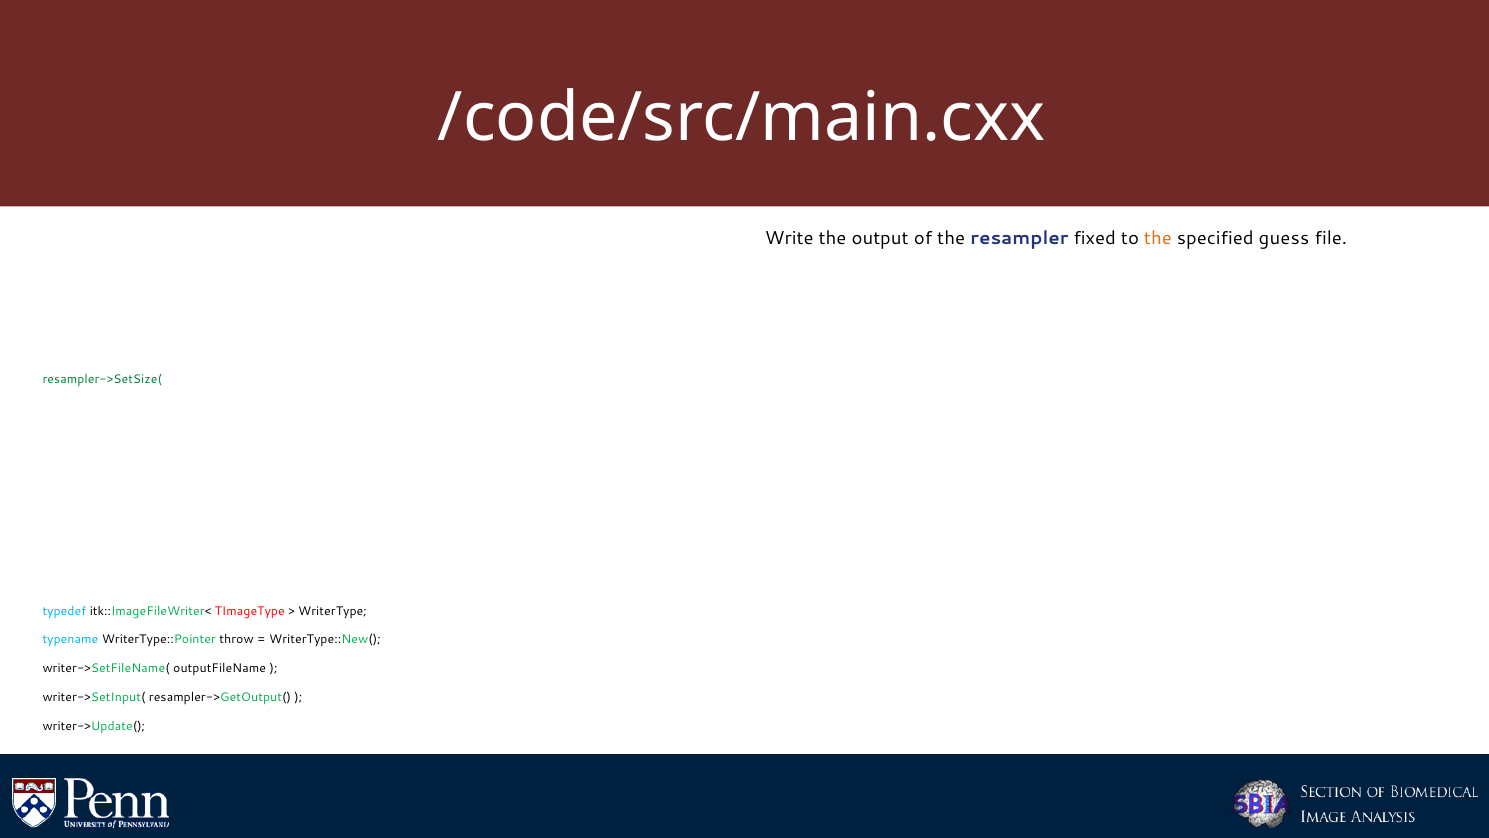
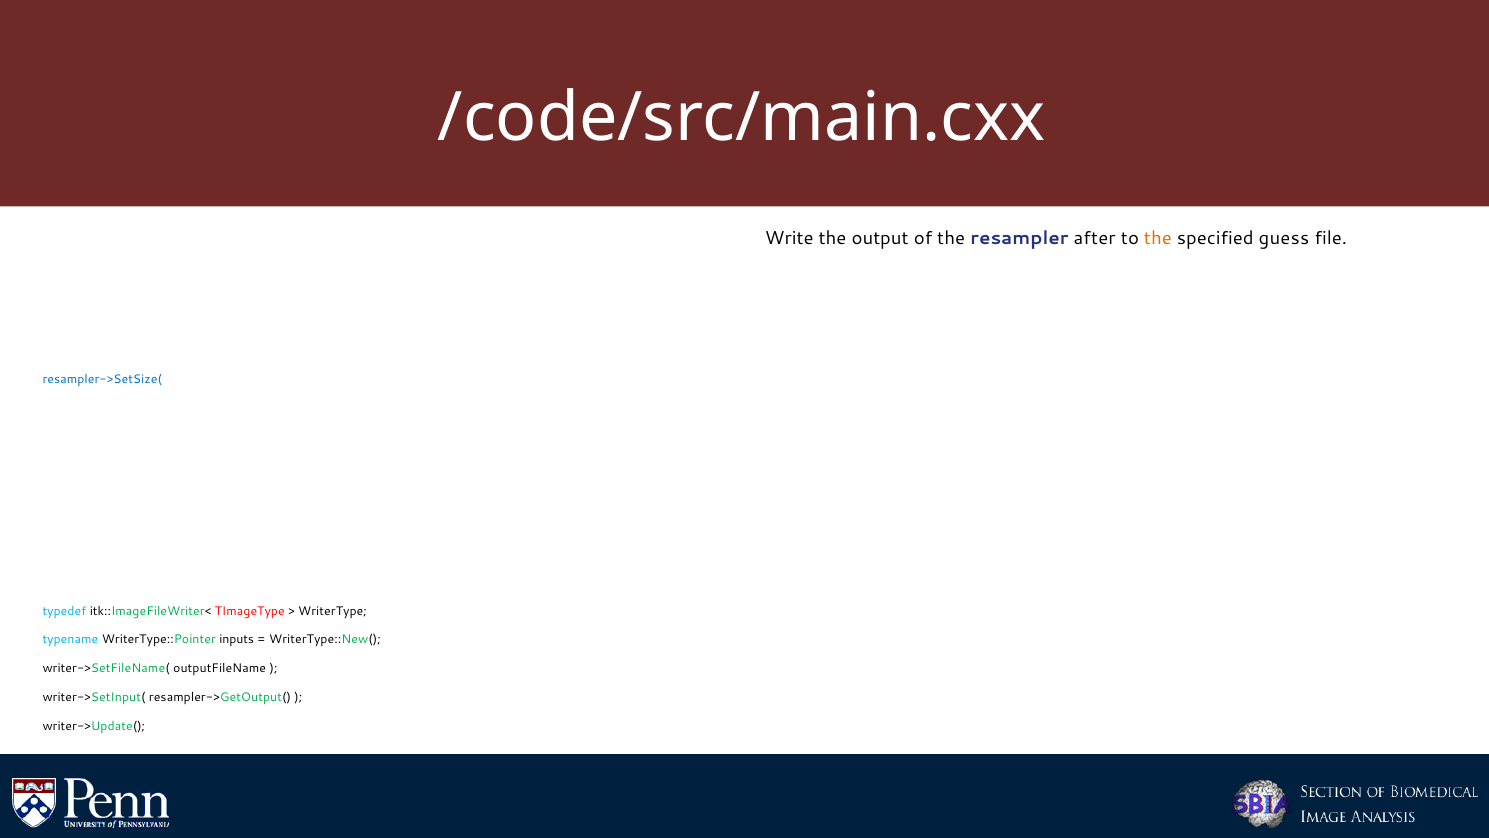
fixed: fixed -> after
resampler->SetSize( colour: green -> blue
throw: throw -> inputs
